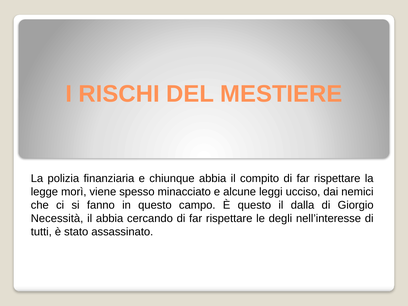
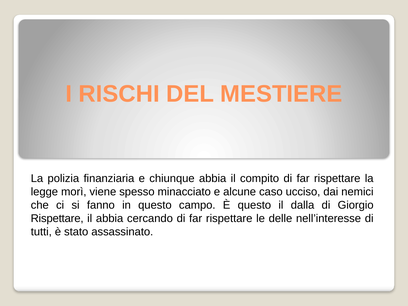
leggi: leggi -> caso
Necessità at (57, 219): Necessità -> Rispettare
degli: degli -> delle
